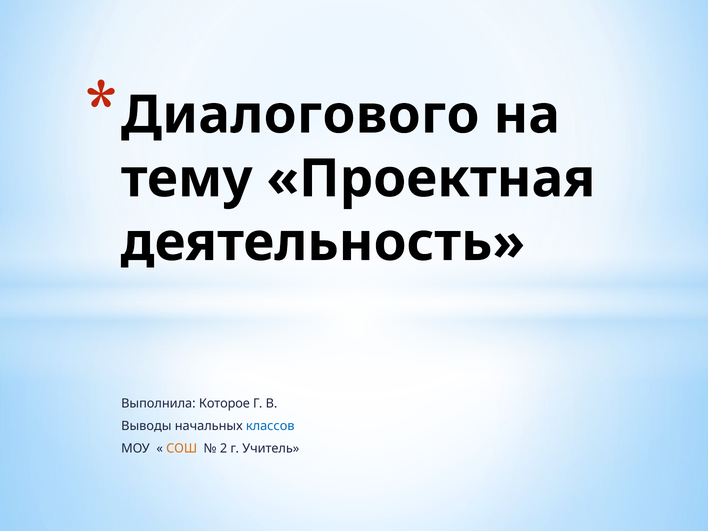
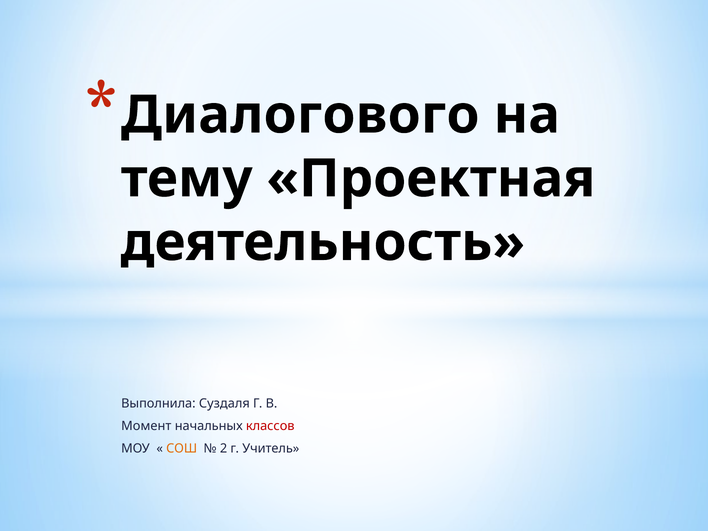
Которое: Которое -> Суздаля
Выводы: Выводы -> Момент
классов colour: blue -> red
